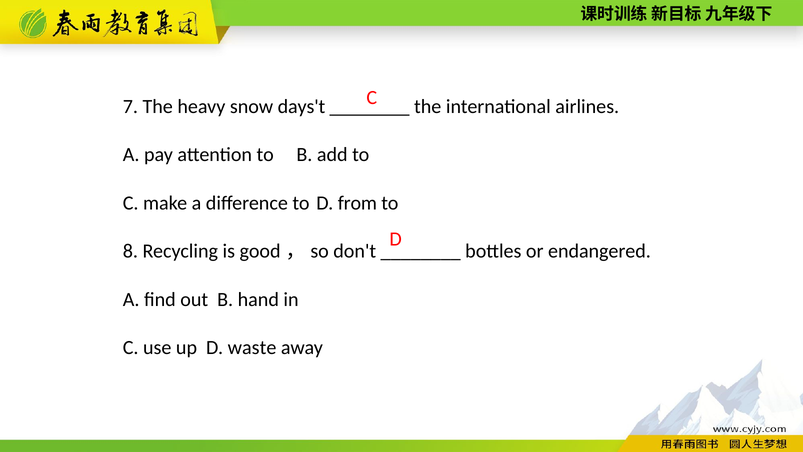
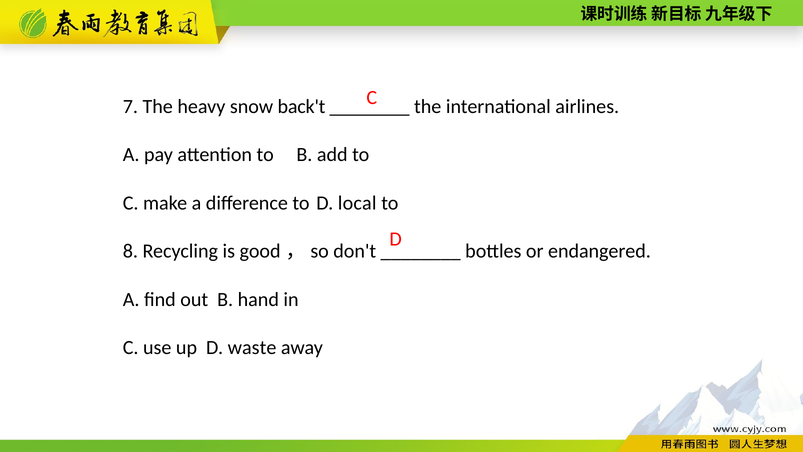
days't: days't -> back't
from: from -> local
